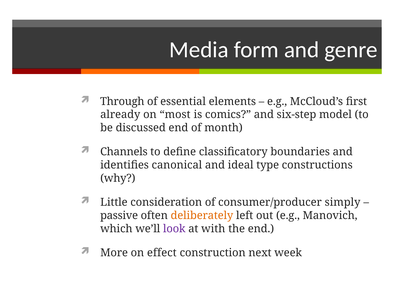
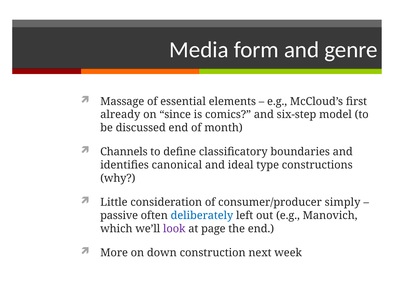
Through: Through -> Massage
most: most -> since
deliberately colour: orange -> blue
with: with -> page
effect: effect -> down
